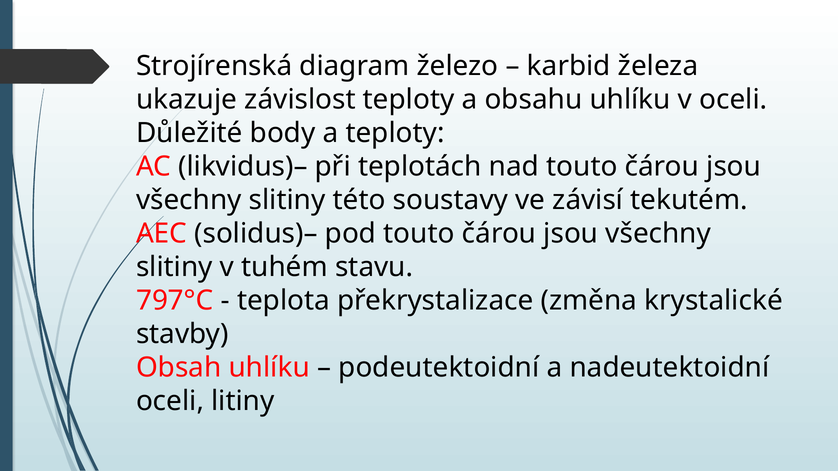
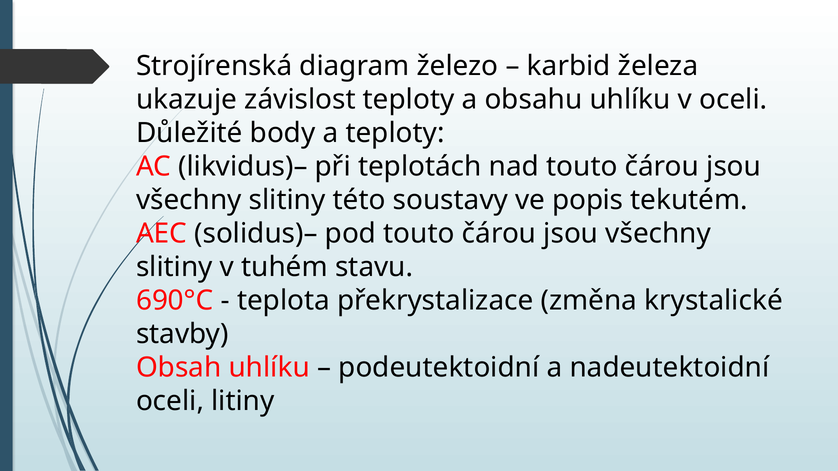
závisí: závisí -> popis
797°C: 797°C -> 690°C
